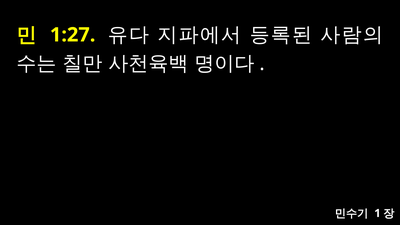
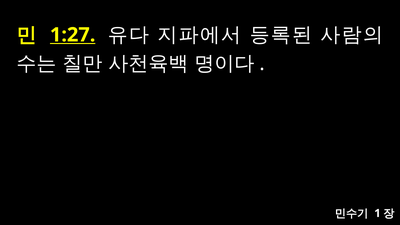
1:27 underline: none -> present
